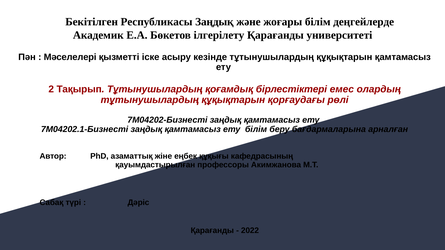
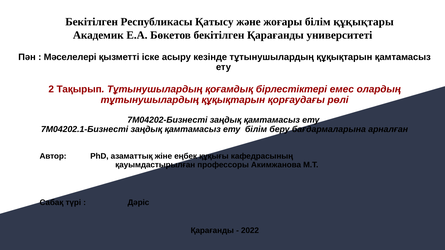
Республикасы Заңдық: Заңдық -> Қатысу
деңгейлерде: деңгейлерде -> құқықтары
Бөкетов ілгерілету: ілгерілету -> бекітілген
